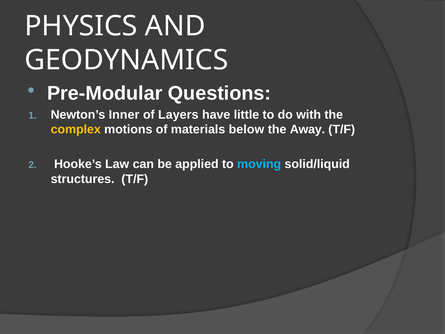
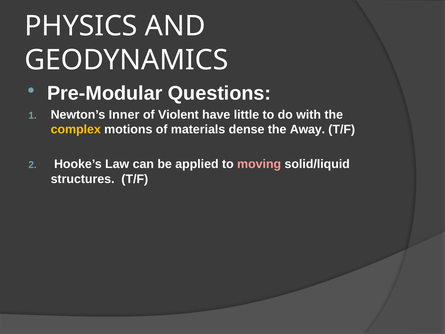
Layers: Layers -> Violent
below: below -> dense
moving colour: light blue -> pink
